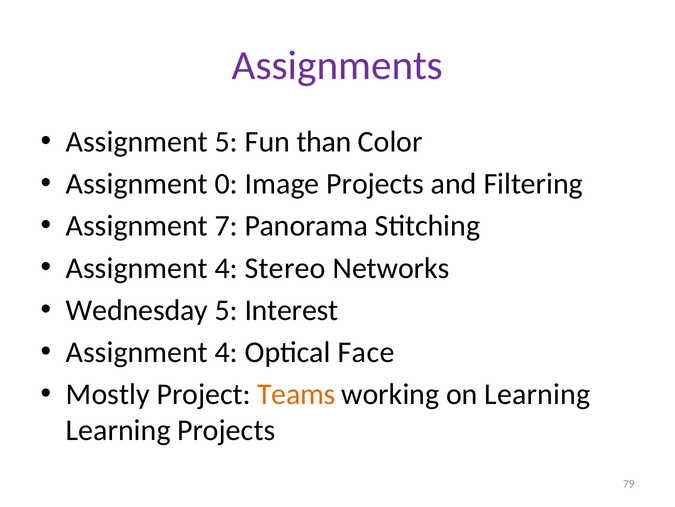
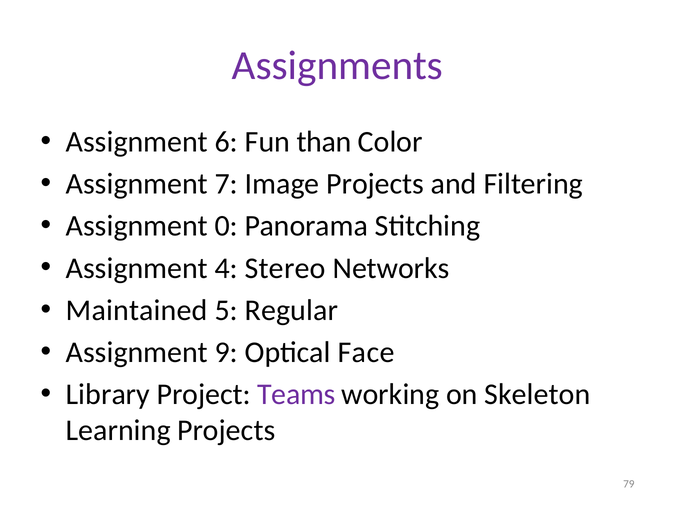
Assignment 5: 5 -> 6
0: 0 -> 7
7: 7 -> 0
Wednesday: Wednesday -> Maintained
Interest: Interest -> Regular
4 at (226, 352): 4 -> 9
Mostly: Mostly -> Library
Teams colour: orange -> purple
on Learning: Learning -> Skeleton
